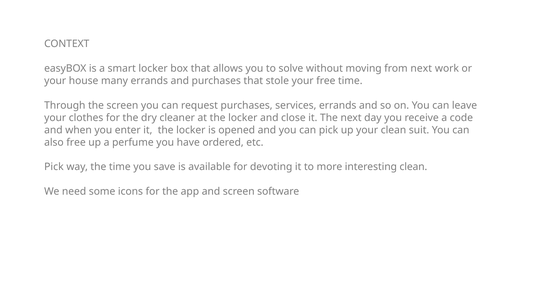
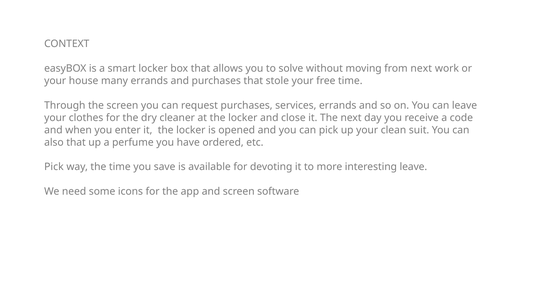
also free: free -> that
interesting clean: clean -> leave
